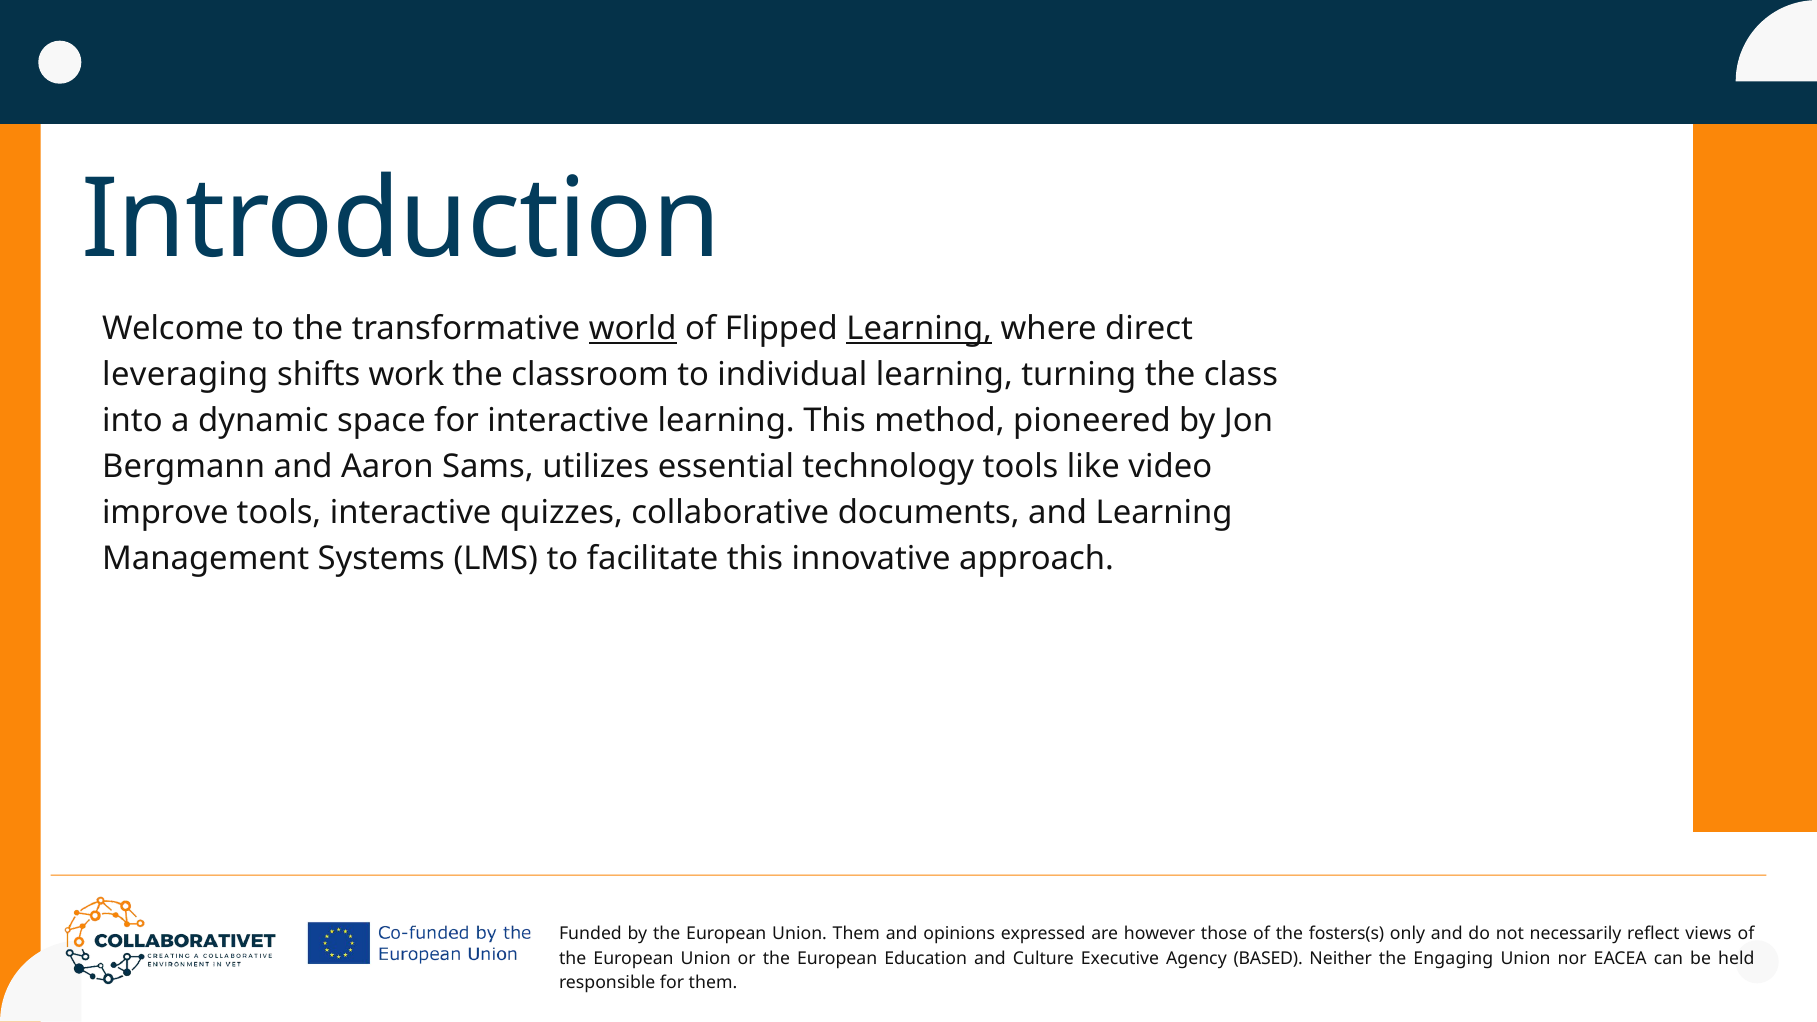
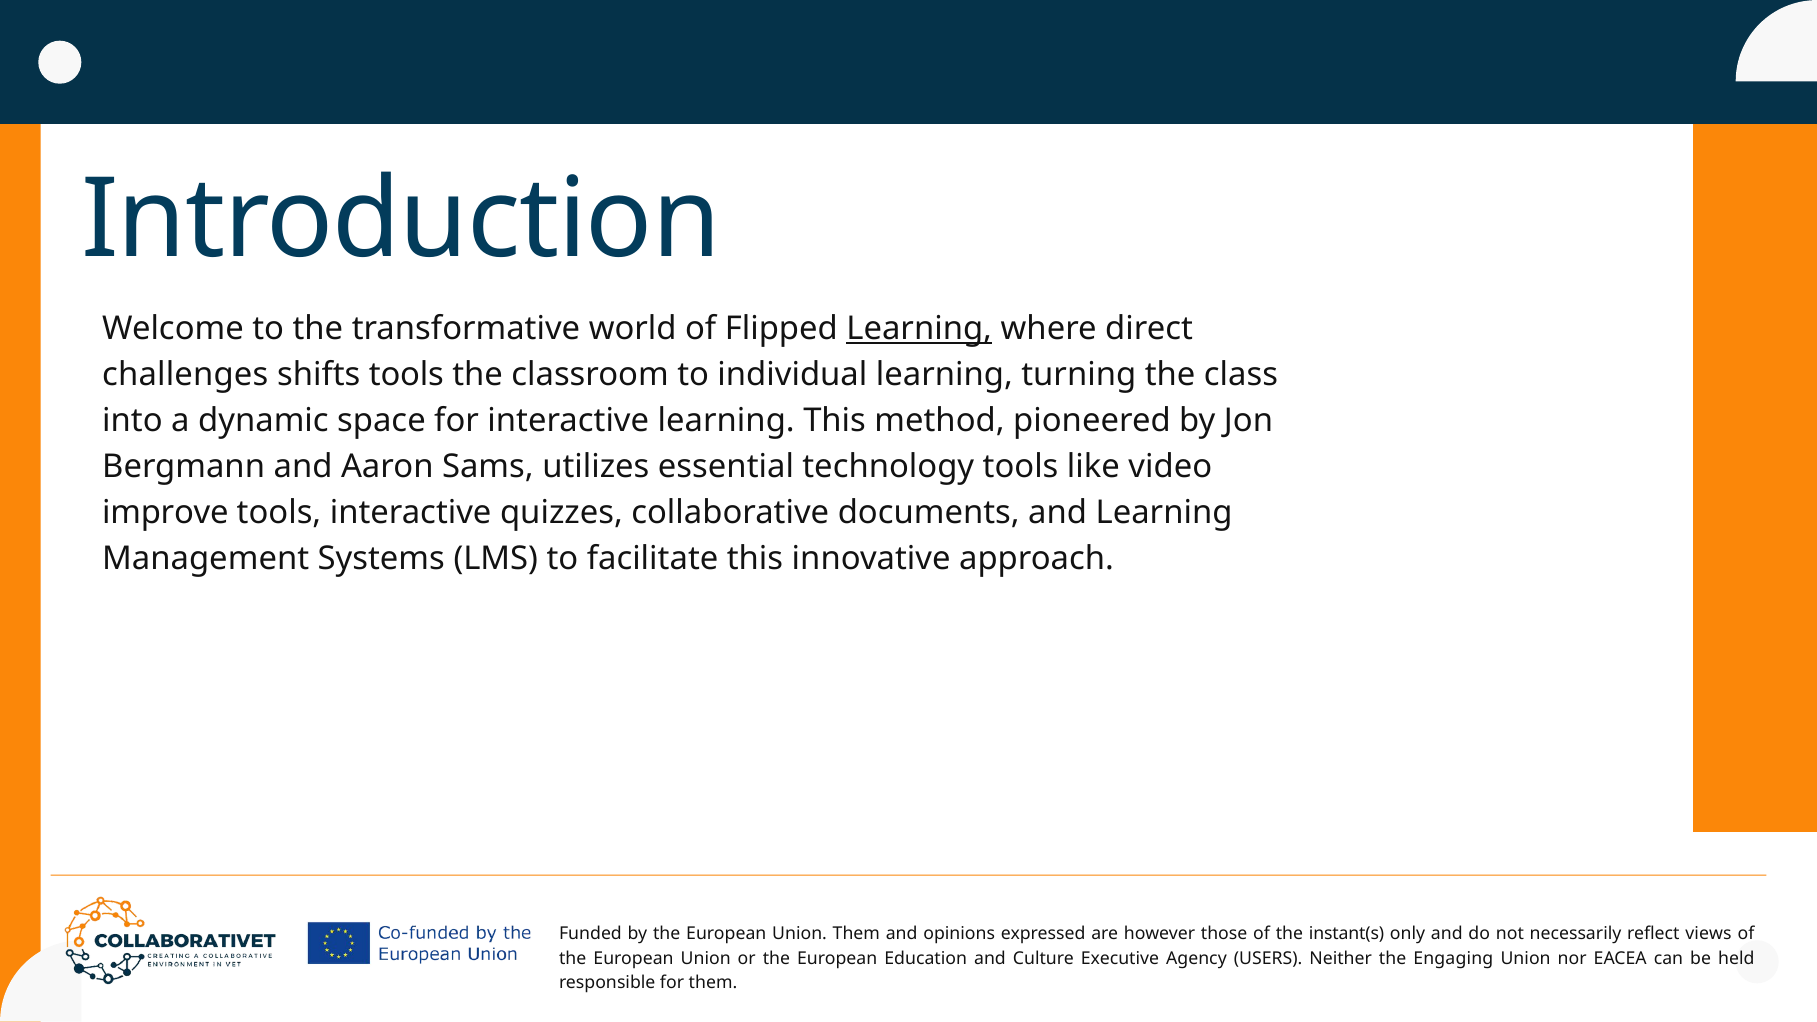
world underline: present -> none
leveraging: leveraging -> challenges
shifts work: work -> tools
fosters(s: fosters(s -> instant(s
BASED: BASED -> USERS
